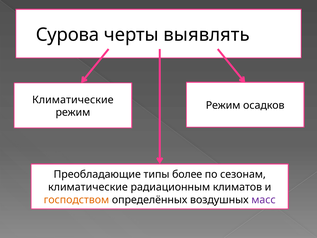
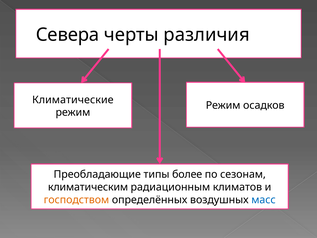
Сурова: Сурова -> Севера
выявлять: выявлять -> различия
климатические at (88, 187): климатические -> климатическим
масс colour: purple -> blue
